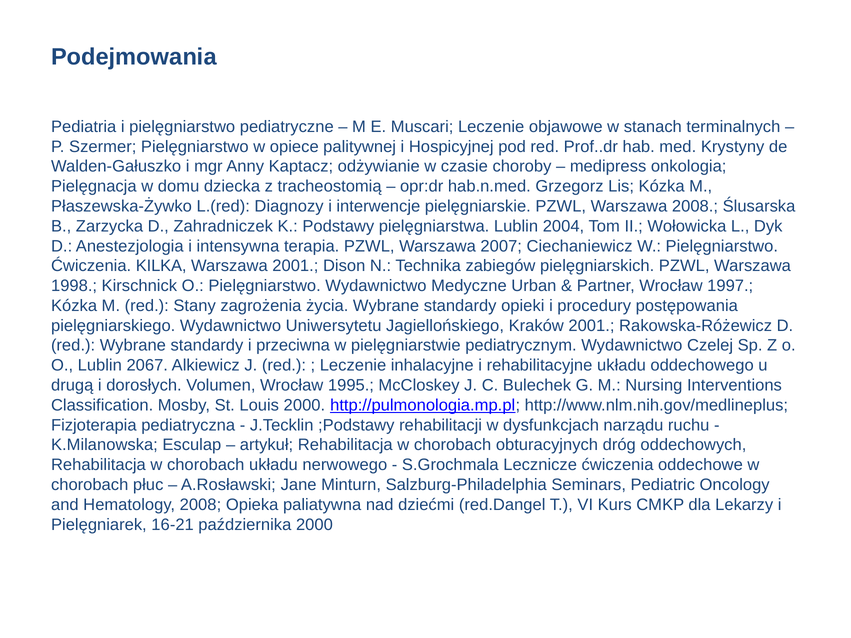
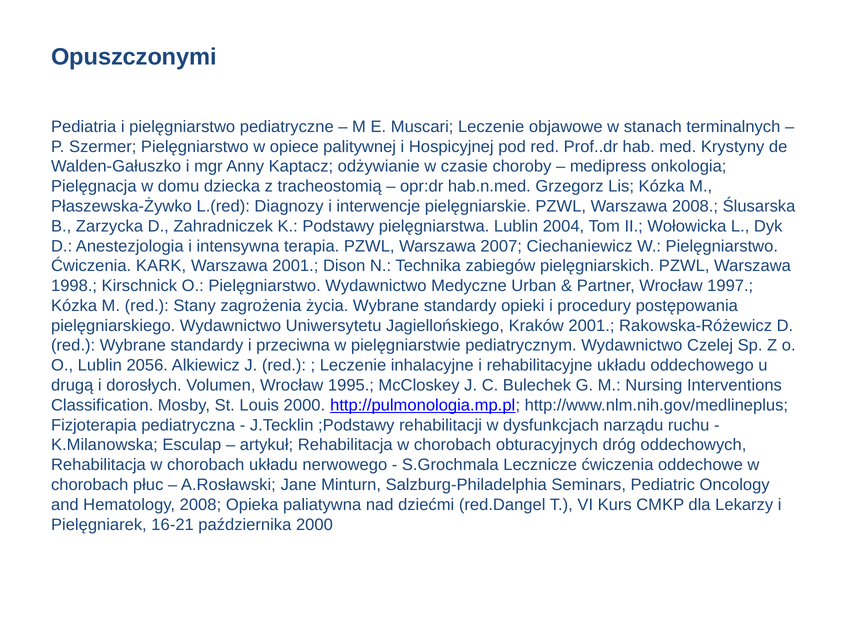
Podejmowania: Podejmowania -> Opuszczonymi
KILKA: KILKA -> KARK
2067: 2067 -> 2056
